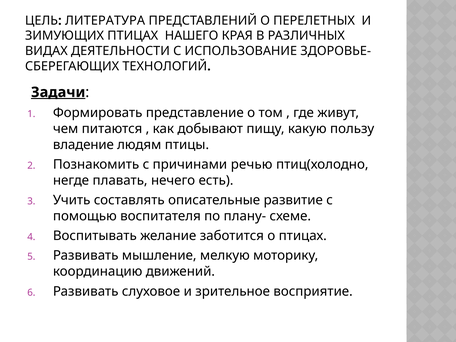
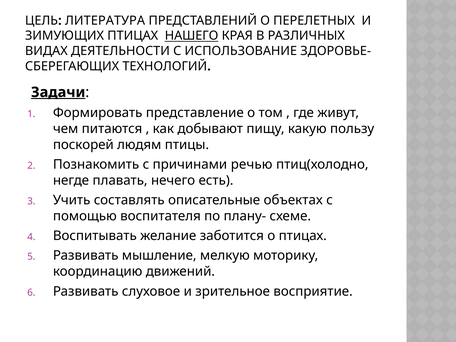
НАШЕГО underline: none -> present
владение: владение -> поскорей
развитие: развитие -> объектах
